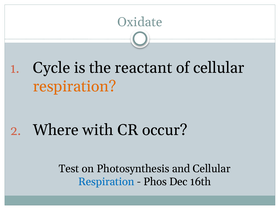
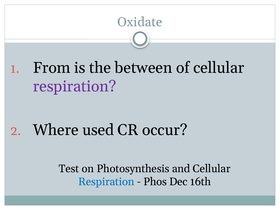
Cycle: Cycle -> From
reactant: reactant -> between
respiration at (75, 86) colour: orange -> purple
with: with -> used
